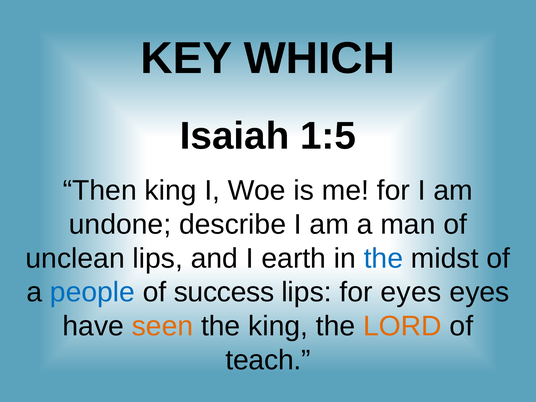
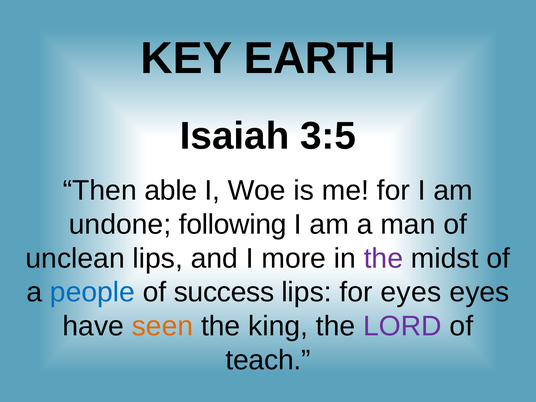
WHICH: WHICH -> EARTH
1:5: 1:5 -> 3:5
Then king: king -> able
describe: describe -> following
earth: earth -> more
the at (383, 258) colour: blue -> purple
LORD colour: orange -> purple
